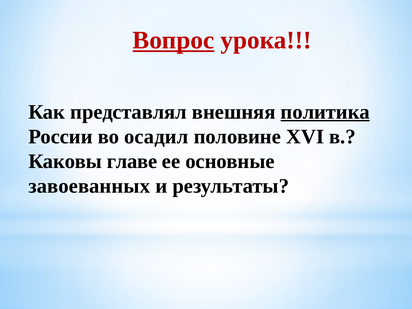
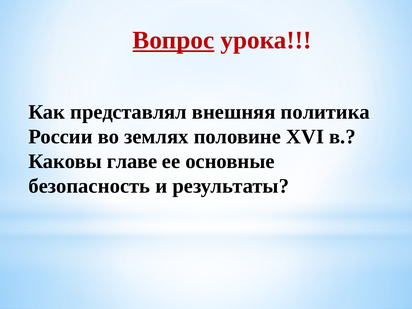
политика underline: present -> none
осадил: осадил -> землях
завоеванных: завоеванных -> безопасность
